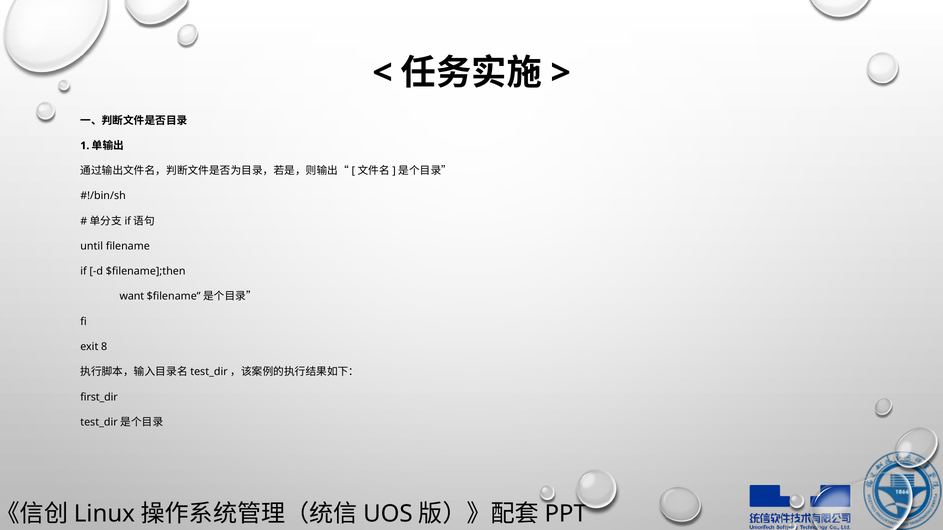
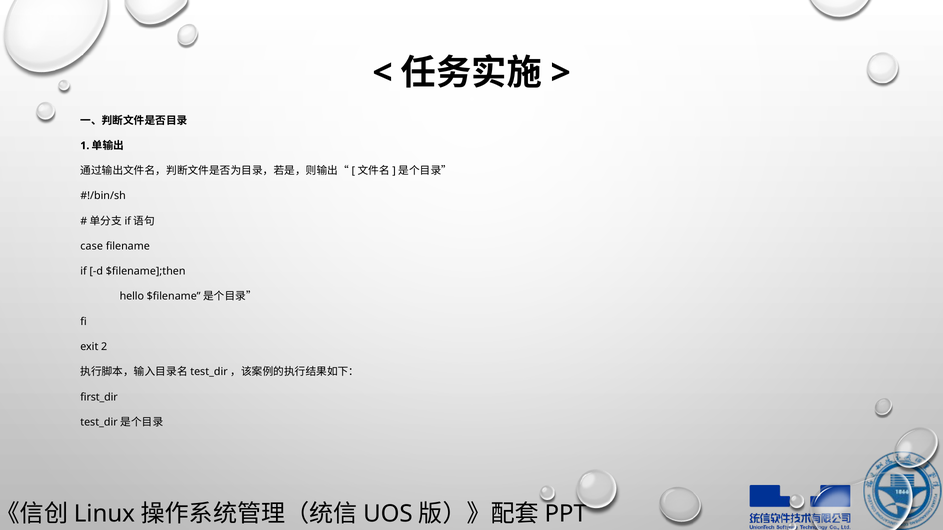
until: until -> case
want: want -> hello
8: 8 -> 2
